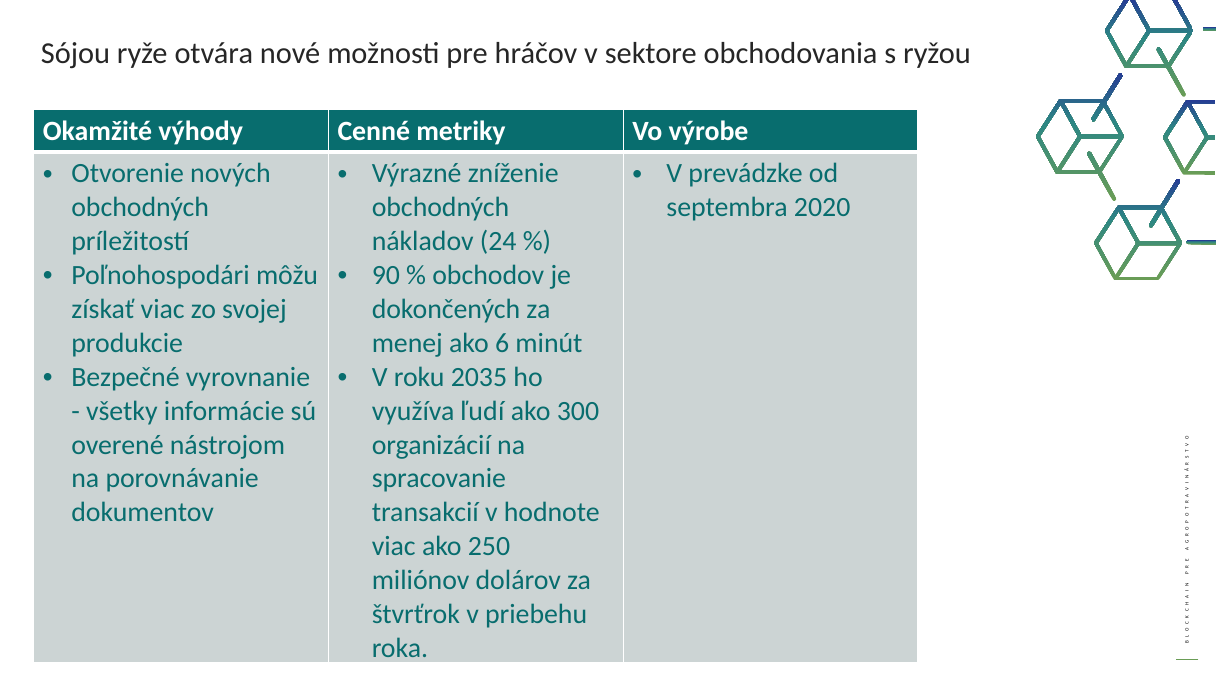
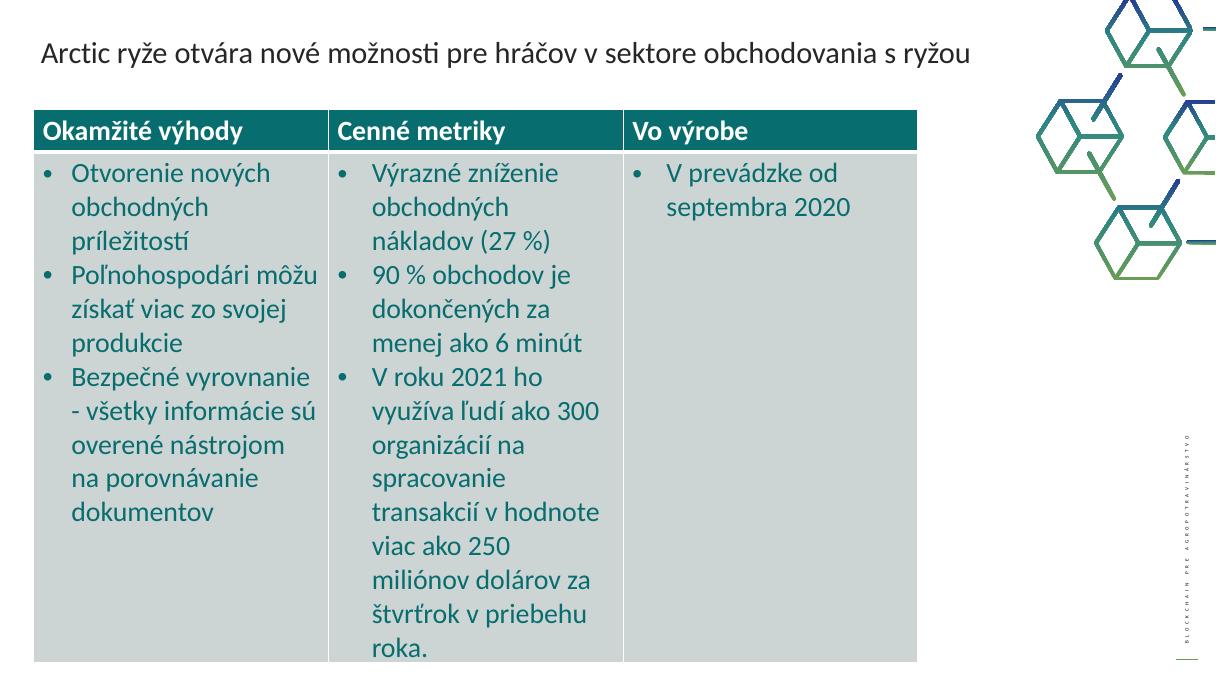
Sójou: Sójou -> Arctic
24: 24 -> 27
2035: 2035 -> 2021
